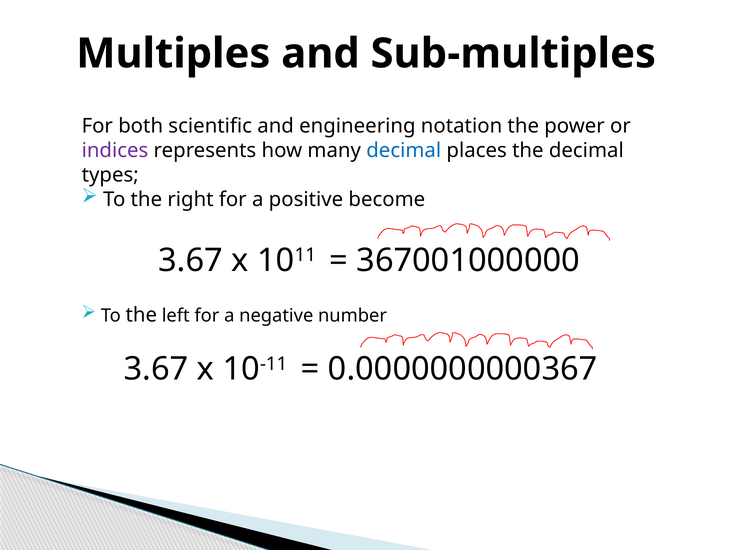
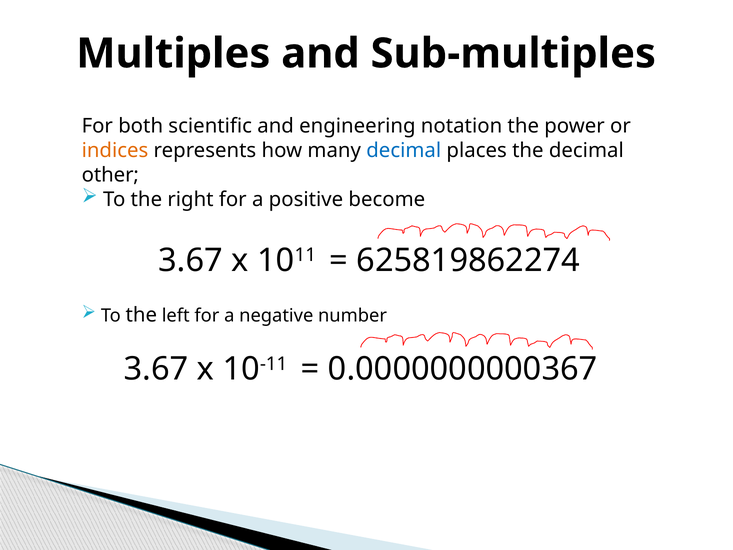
indices colour: purple -> orange
types: types -> other
367001000000: 367001000000 -> 625819862274
